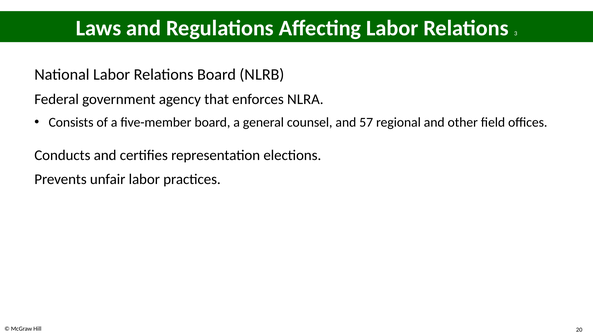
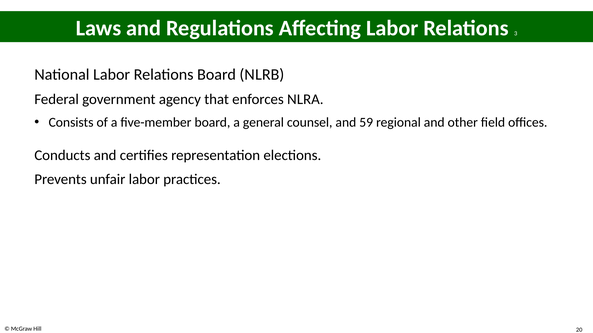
57: 57 -> 59
